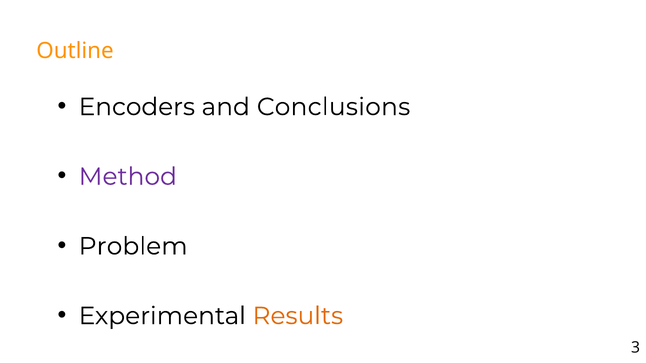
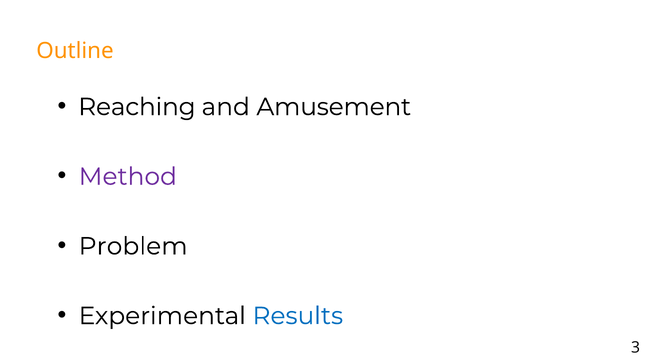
Encoders: Encoders -> Reaching
Conclusions: Conclusions -> Amusement
Results colour: orange -> blue
